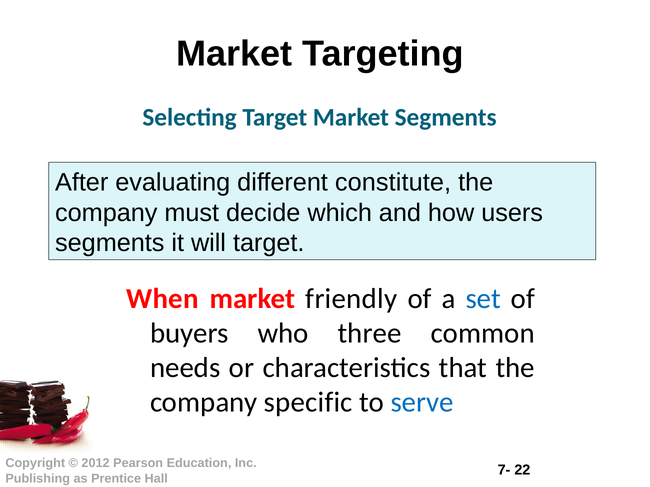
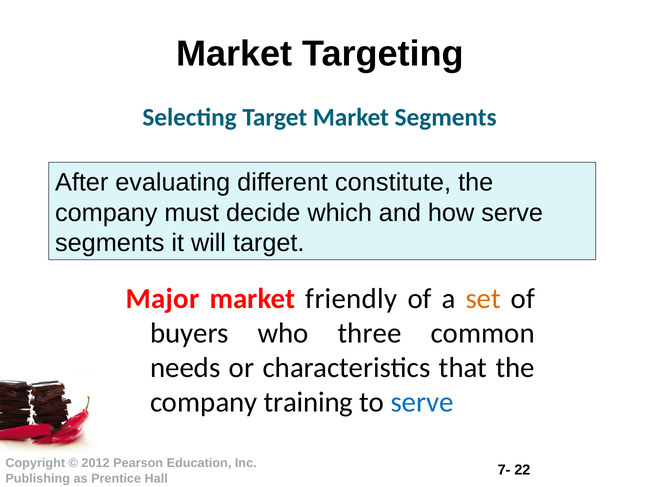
how users: users -> serve
When: When -> Major
set colour: blue -> orange
specific: specific -> training
